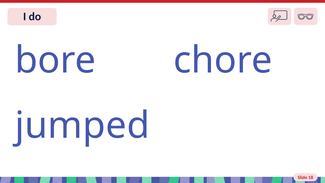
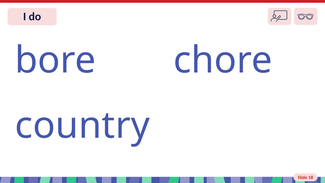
jumped: jumped -> country
